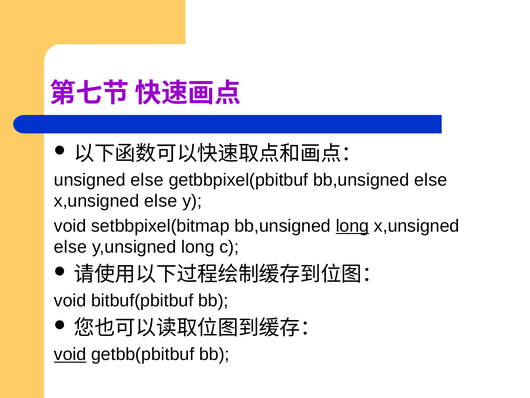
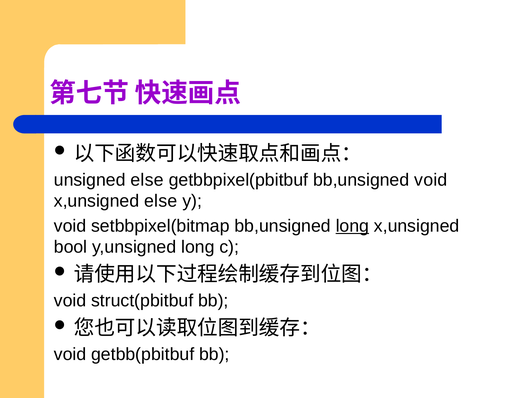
bb,unsigned else: else -> void
else at (70, 247): else -> bool
bitbuf(pbitbuf: bitbuf(pbitbuf -> struct(pbitbuf
void at (70, 354) underline: present -> none
